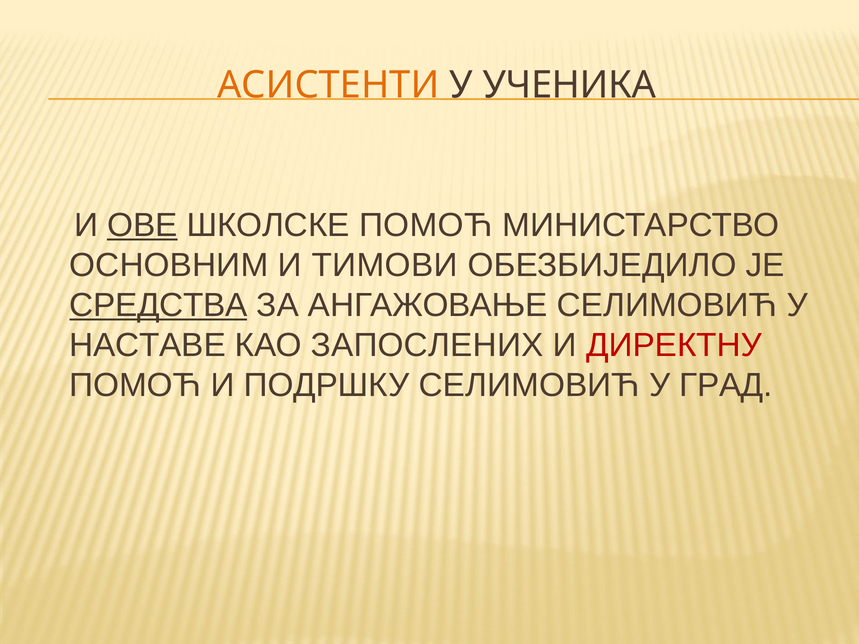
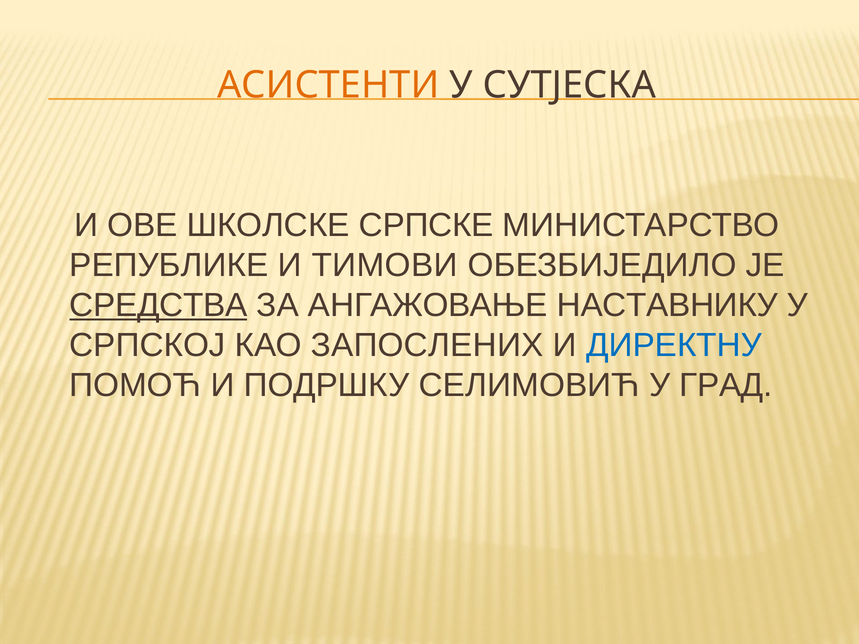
УЧЕНИКА: УЧЕНИКА -> СУТЈЕСКА
ОВЕ underline: present -> none
ШКОЛСКЕ ПОМОЋ: ПОМОЋ -> СРПСКЕ
ОСНОВНИМ: ОСНОВНИМ -> РЕПУБЛИКЕ
АНГАЖОВАЊЕ СЕЛИМОВИЋ: СЕЛИМОВИЋ -> НАСТАВНИКУ
НАСТАВЕ: НАСТАВЕ -> СРПСКОЈ
ДИРЕКТНУ colour: red -> blue
